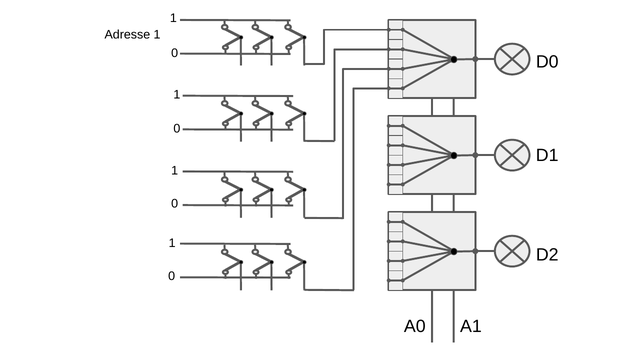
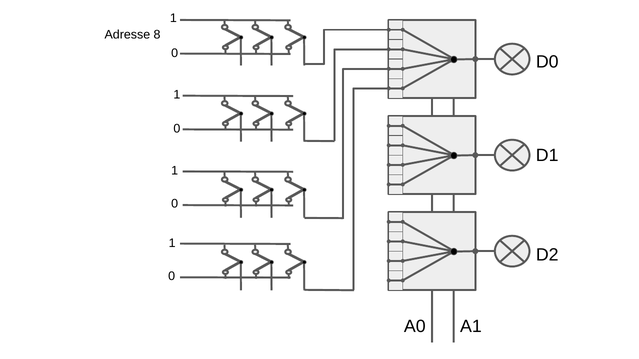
Adresse 1: 1 -> 8
